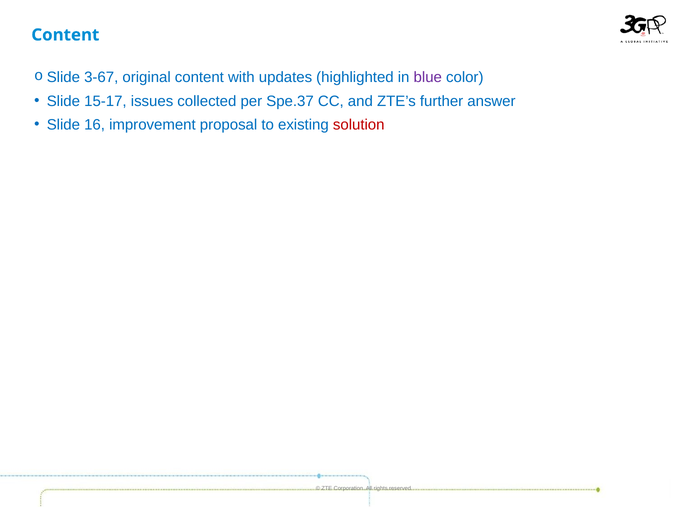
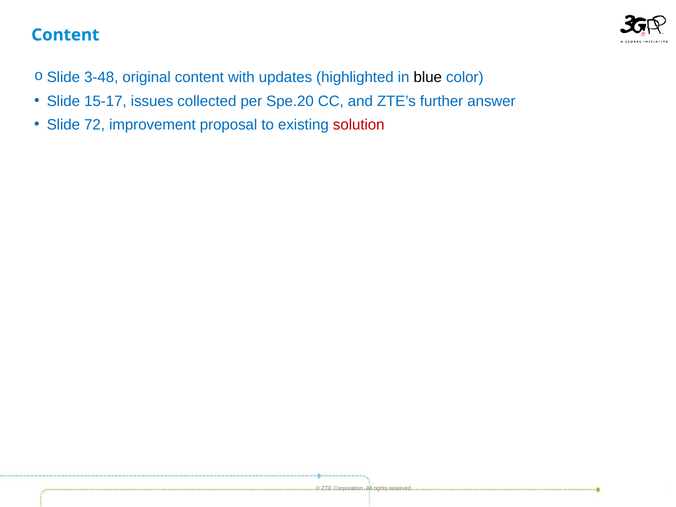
3-67: 3-67 -> 3-48
blue colour: purple -> black
Spe.37: Spe.37 -> Spe.20
16: 16 -> 72
